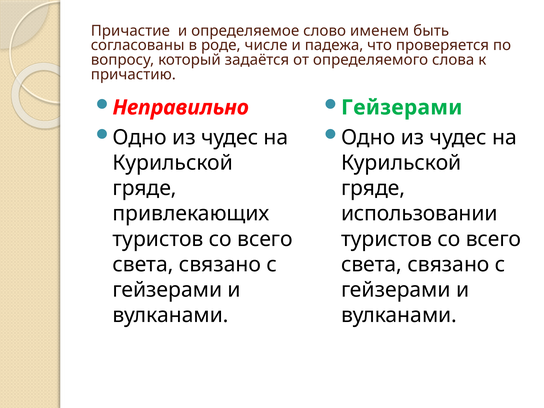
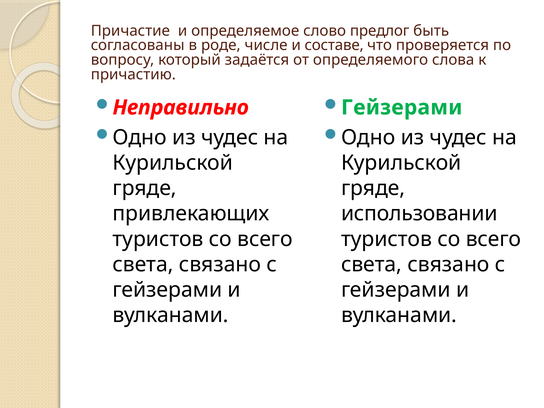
именем: именем -> предлог
падежа: падежа -> составе
